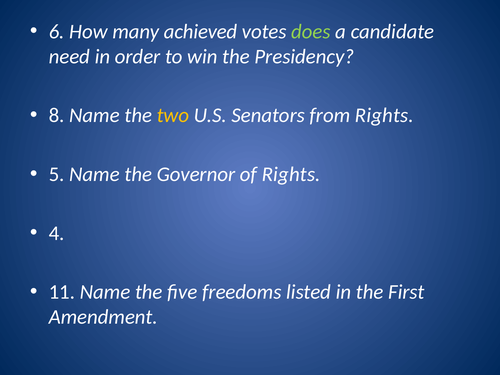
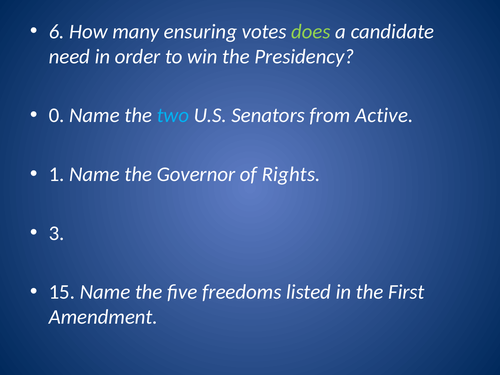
achieved: achieved -> ensuring
8: 8 -> 0
two colour: yellow -> light blue
from Rights: Rights -> Active
5: 5 -> 1
4: 4 -> 3
11: 11 -> 15
